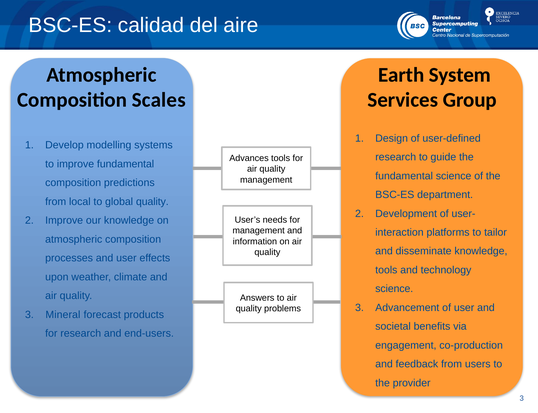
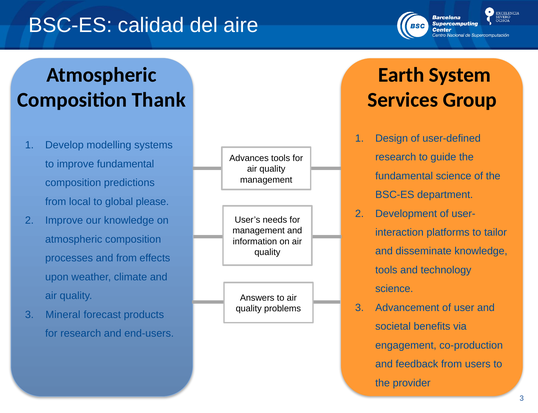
Scales: Scales -> Thank
global quality: quality -> please
and user: user -> from
